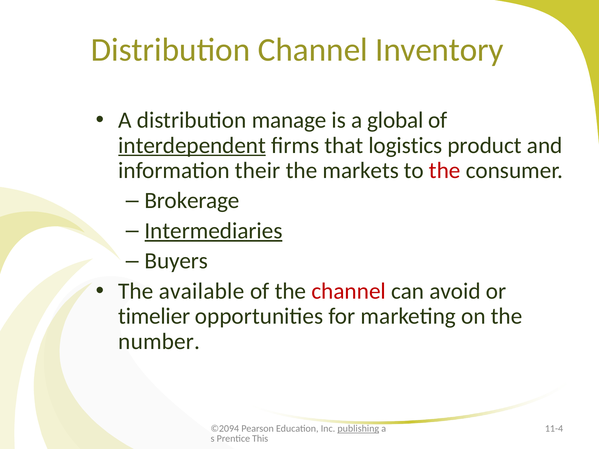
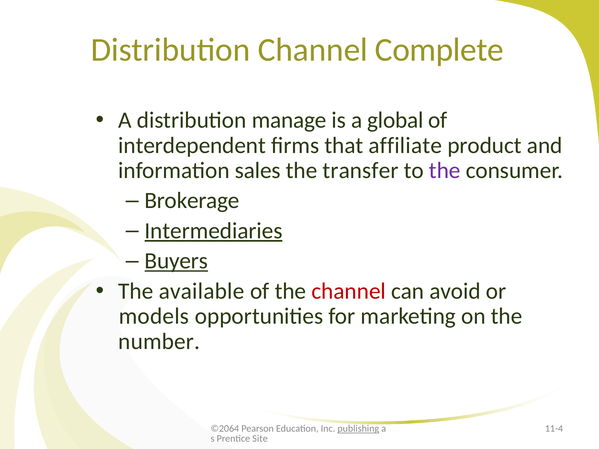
Inventory: Inventory -> Complete
interdependent underline: present -> none
logistics: logistics -> affiliate
their: their -> sales
markets: markets -> transfer
the at (445, 171) colour: red -> purple
Buyers underline: none -> present
timelier: timelier -> models
©2094: ©2094 -> ©2064
This: This -> Site
